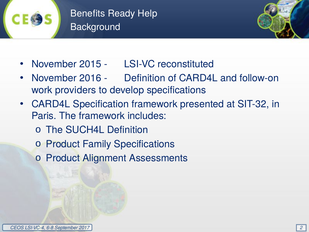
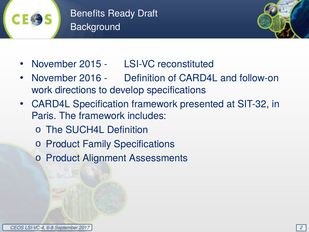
Help: Help -> Draft
providers: providers -> directions
